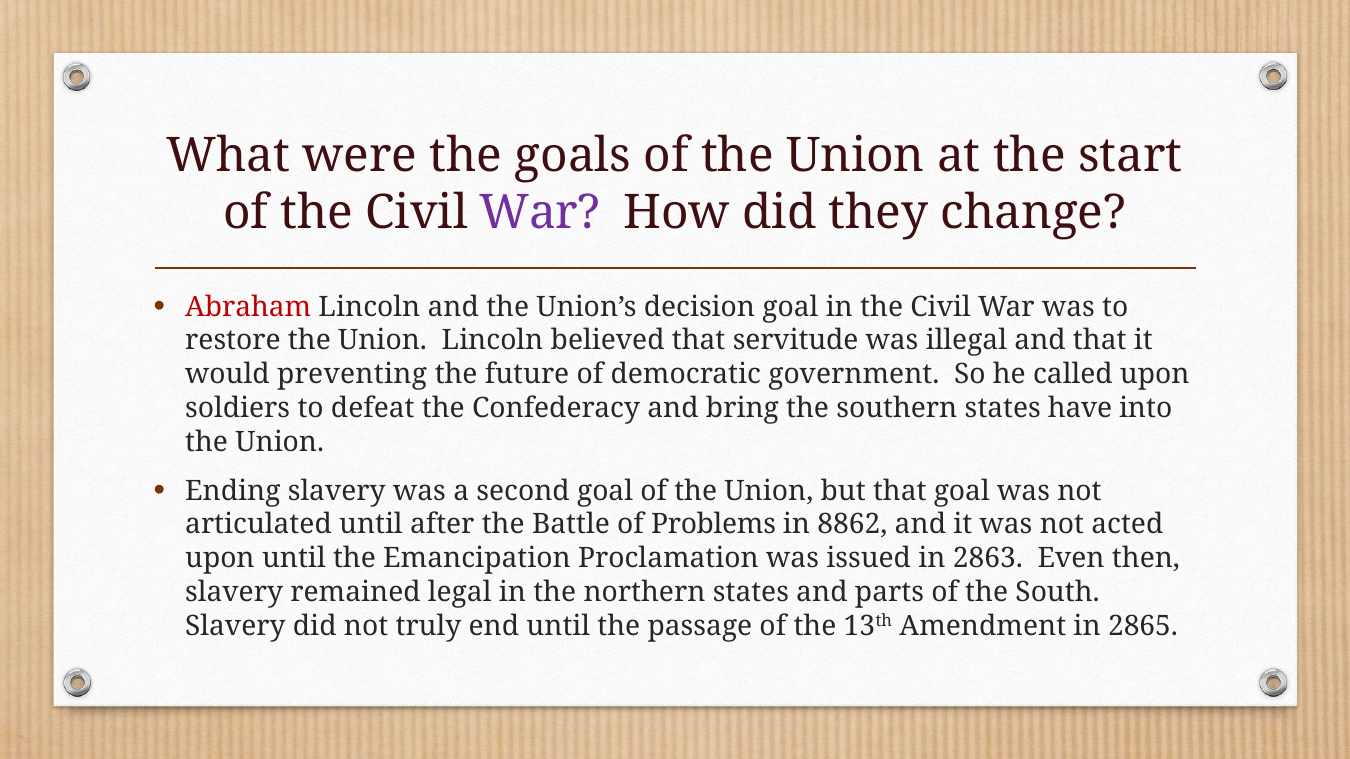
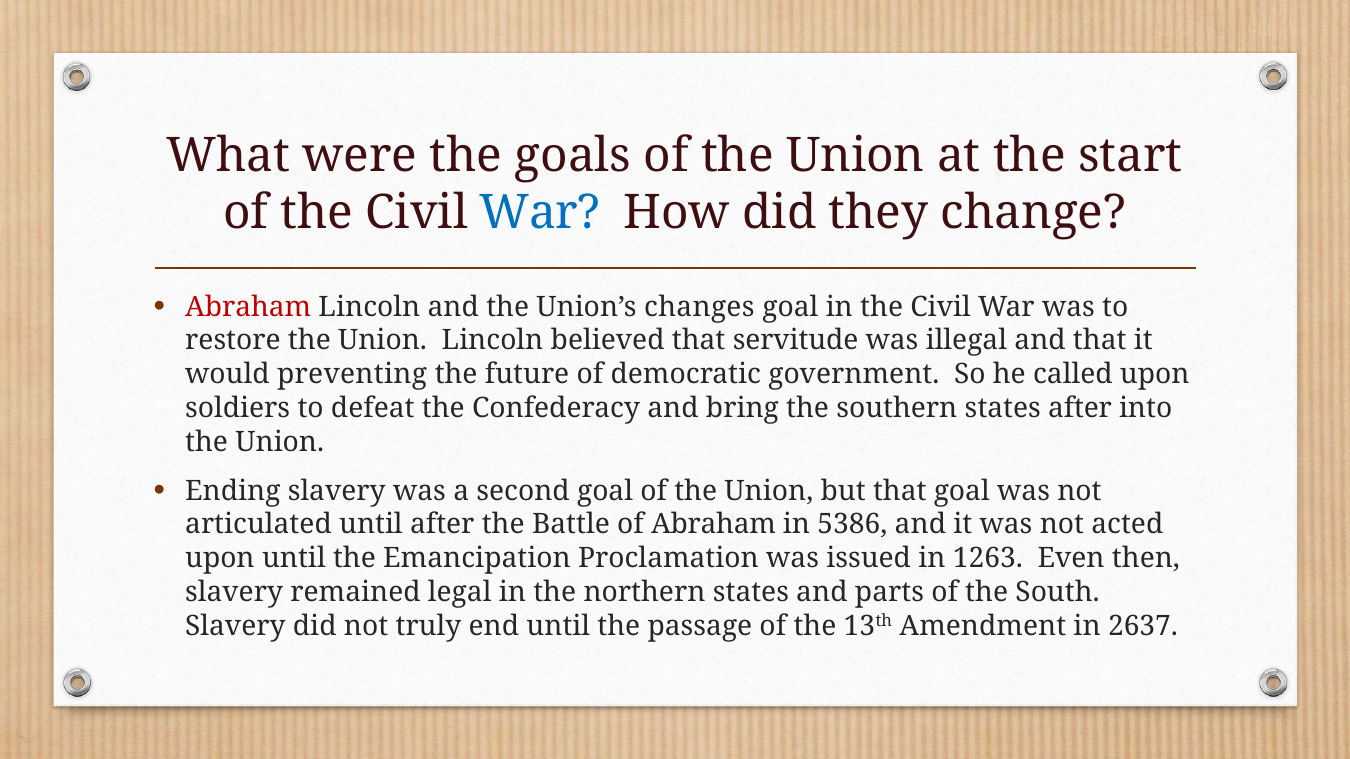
War at (540, 213) colour: purple -> blue
decision: decision -> changes
states have: have -> after
of Problems: Problems -> Abraham
8862: 8862 -> 5386
2863: 2863 -> 1263
2865: 2865 -> 2637
